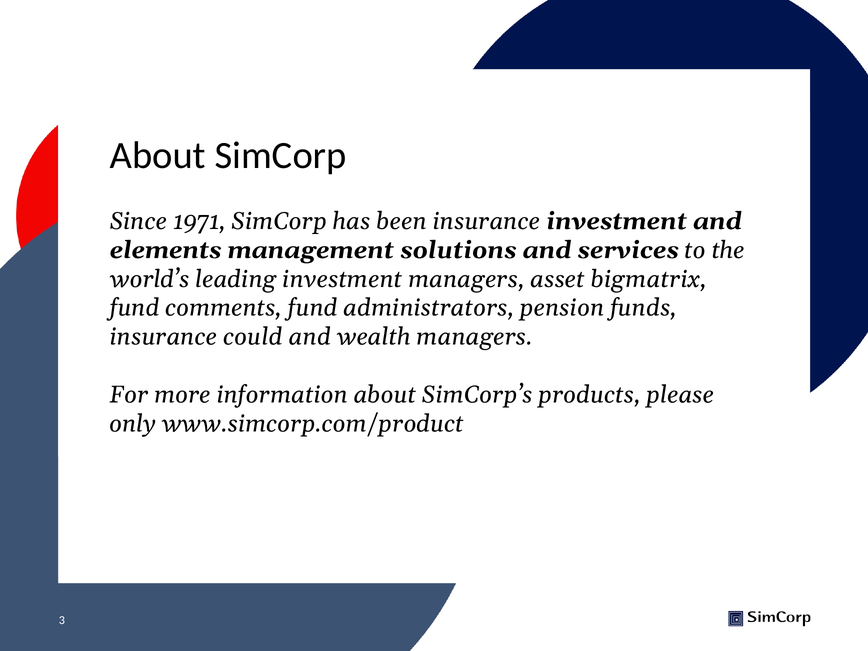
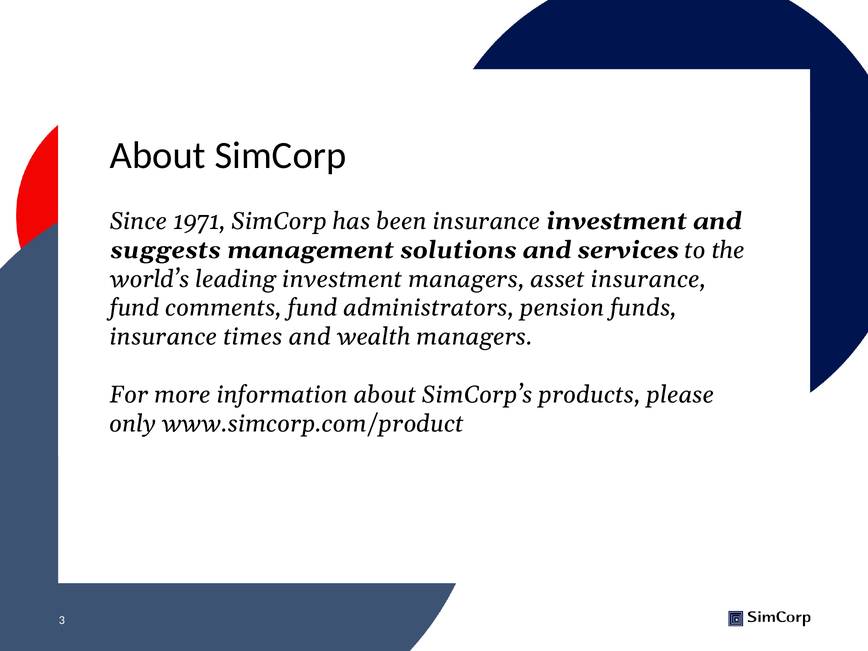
elements: elements -> suggests
asset bigmatrix: bigmatrix -> insurance
could: could -> times
